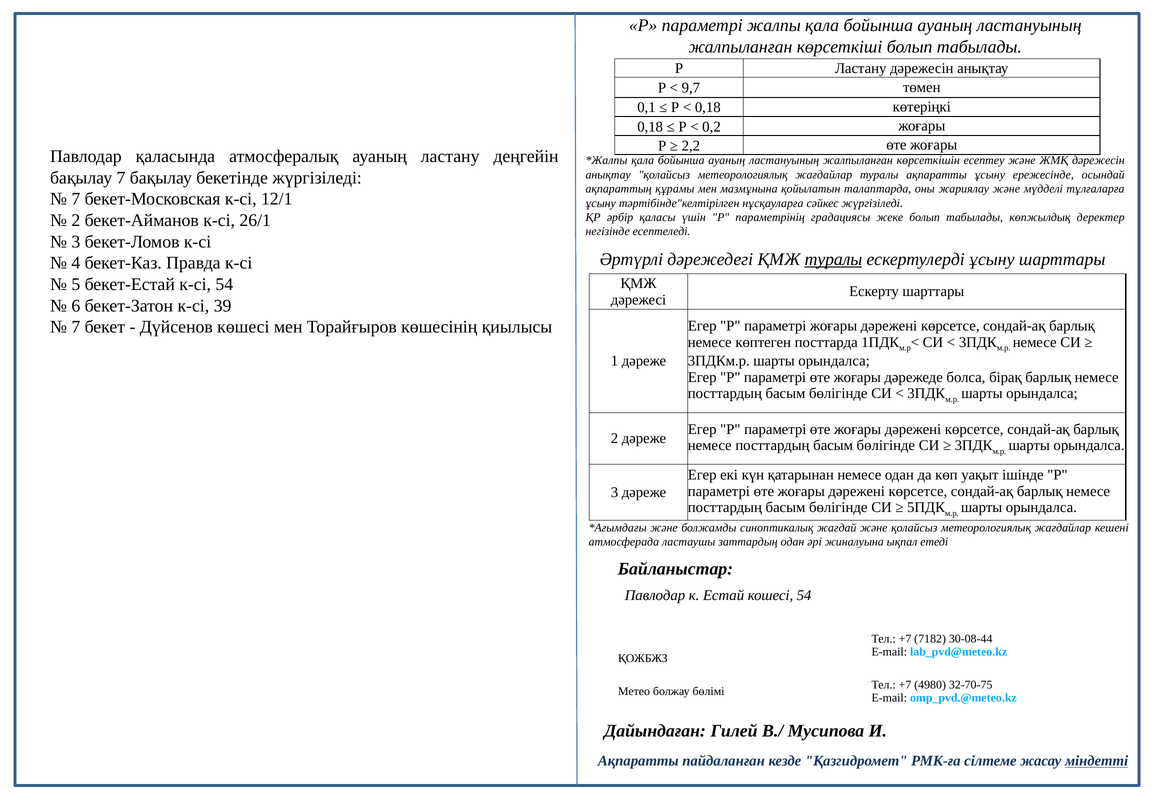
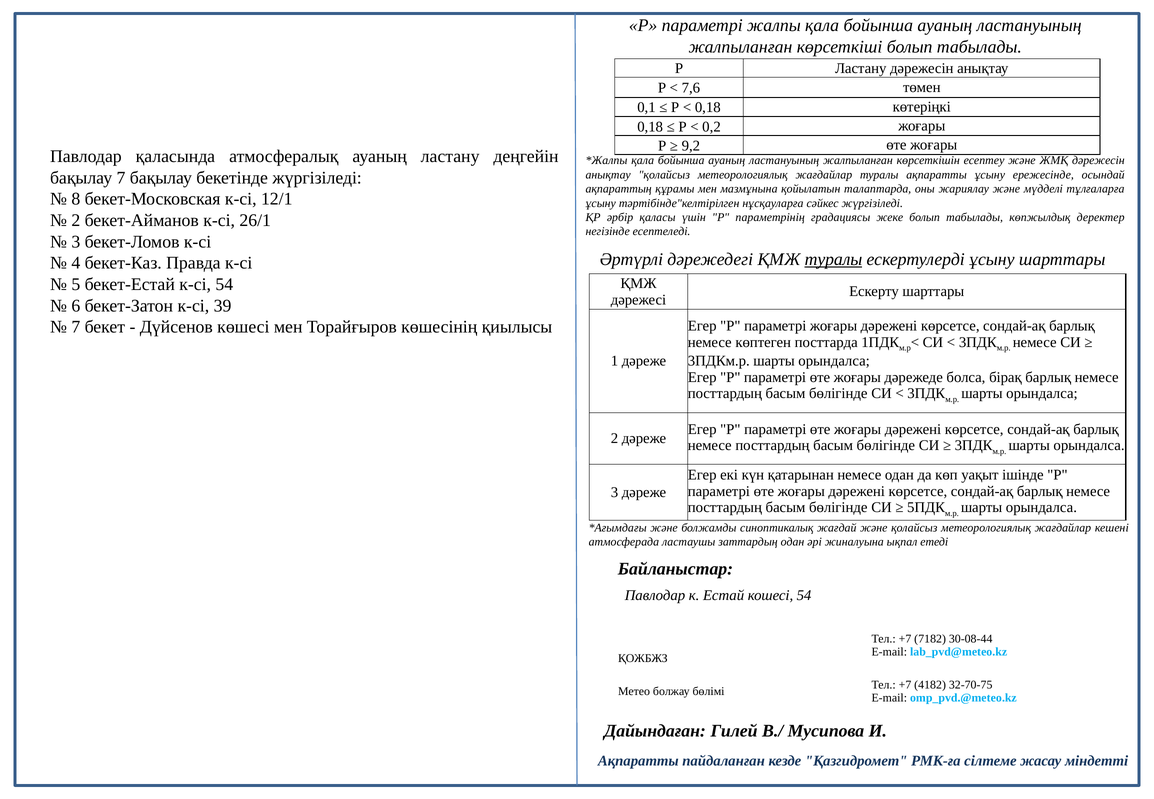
9,7: 9,7 -> 7,6
2,2: 2,2 -> 9,2
7 at (76, 199): 7 -> 8
4980: 4980 -> 4182
міндетті underline: present -> none
